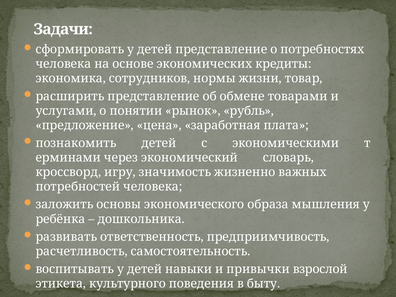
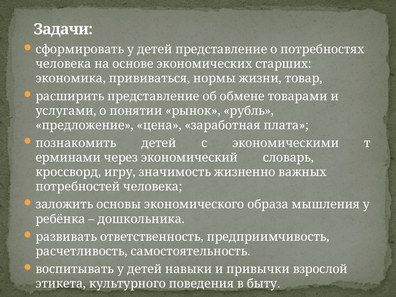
кредиты: кредиты -> старших
сотрудников: сотрудников -> прививаться
